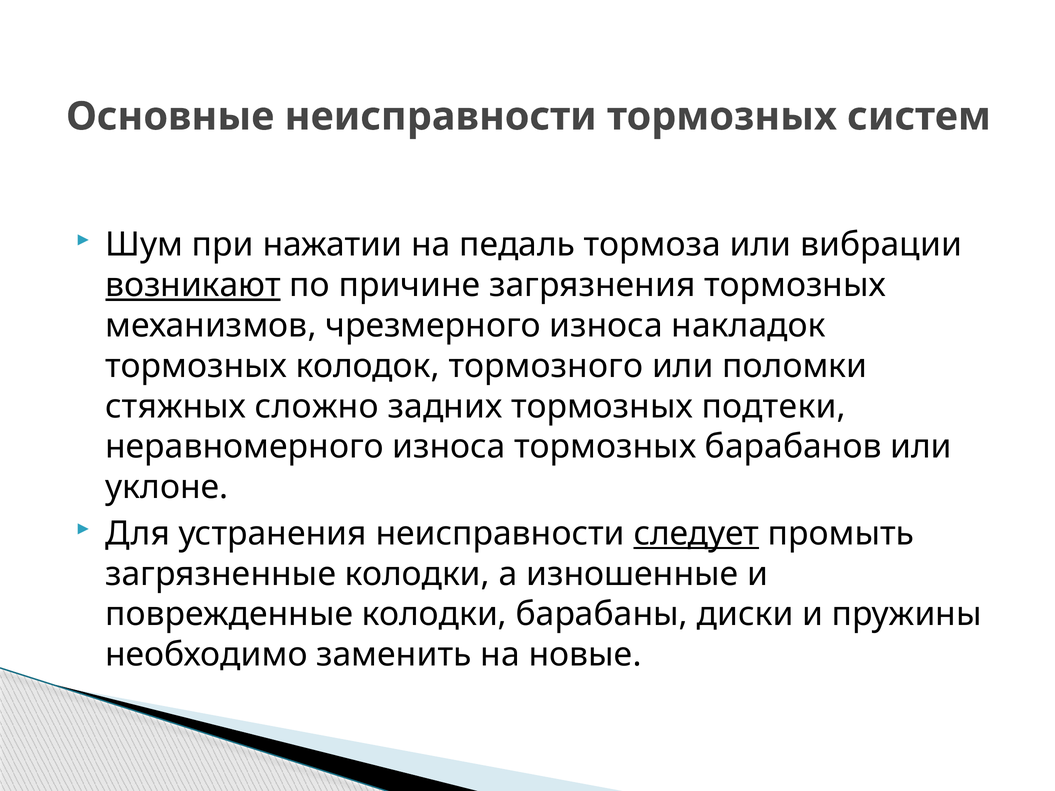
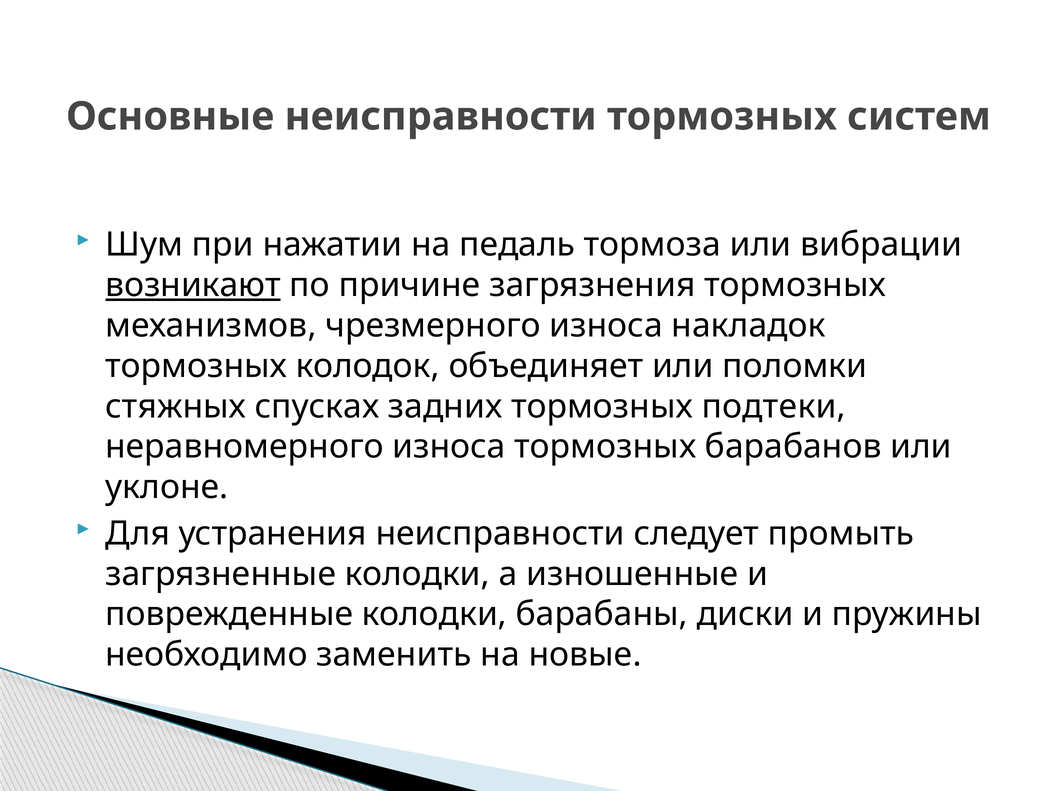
тормозного: тормозного -> объединяет
сложно: сложно -> спусках
следует underline: present -> none
